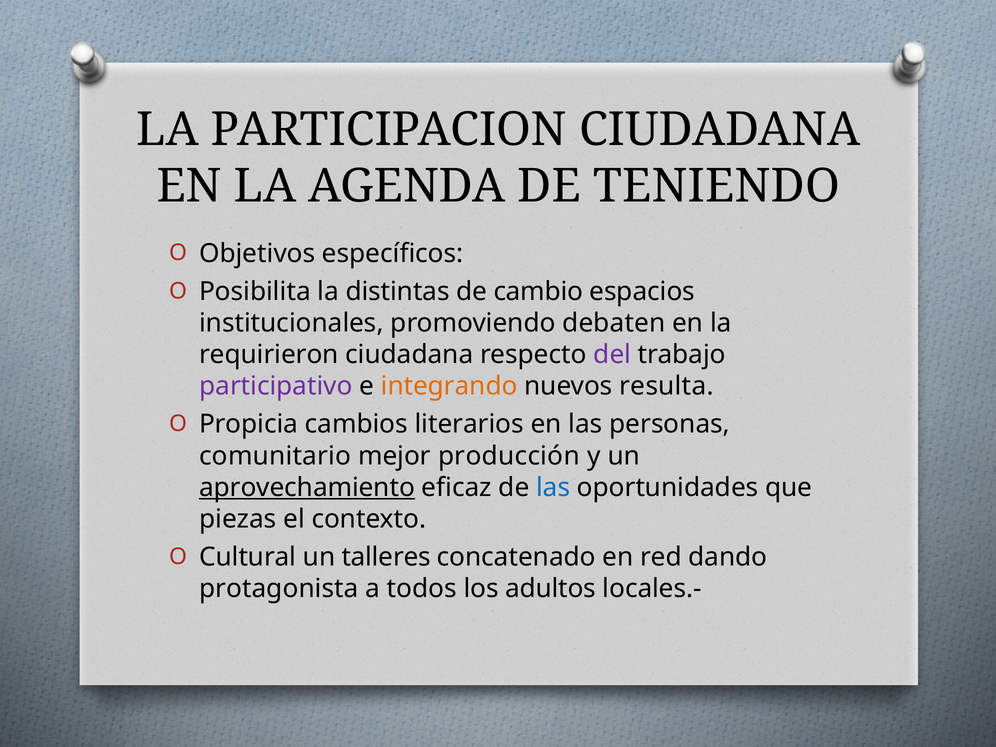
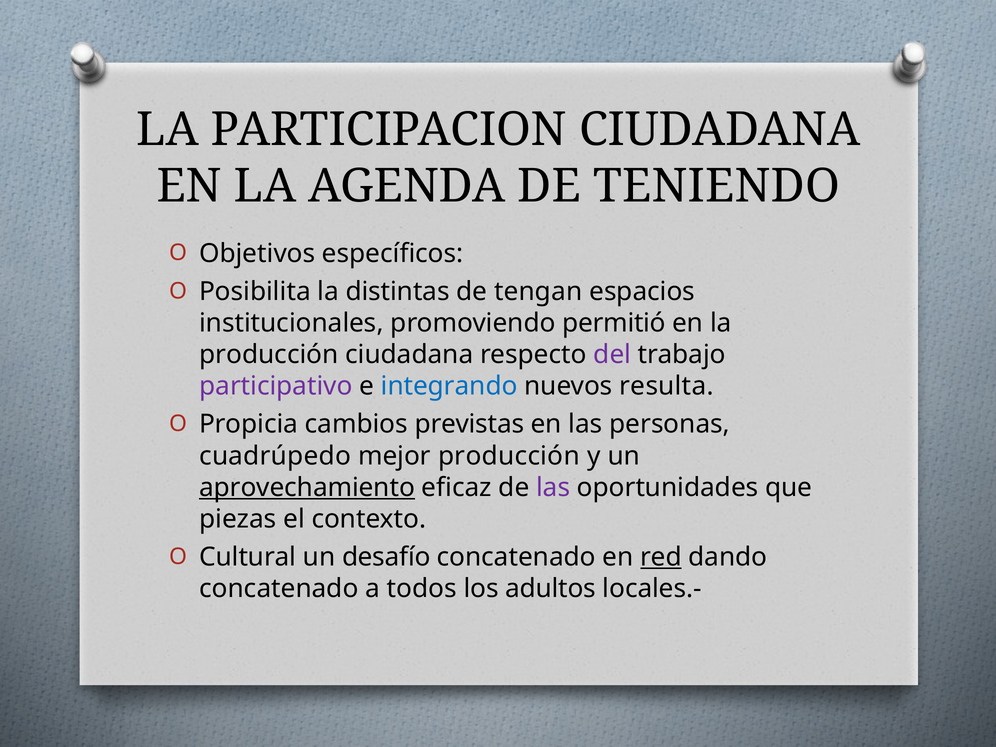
cambio: cambio -> tengan
debaten: debaten -> permitió
requirieron at (269, 355): requirieron -> producción
integrando colour: orange -> blue
literarios: literarios -> previstas
comunitario: comunitario -> cuadrúpedo
las at (553, 487) colour: blue -> purple
talleres: talleres -> desafío
red underline: none -> present
protagonista at (279, 589): protagonista -> concatenado
